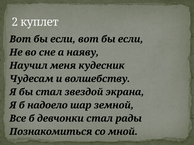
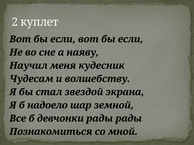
девчонки стал: стал -> рады
